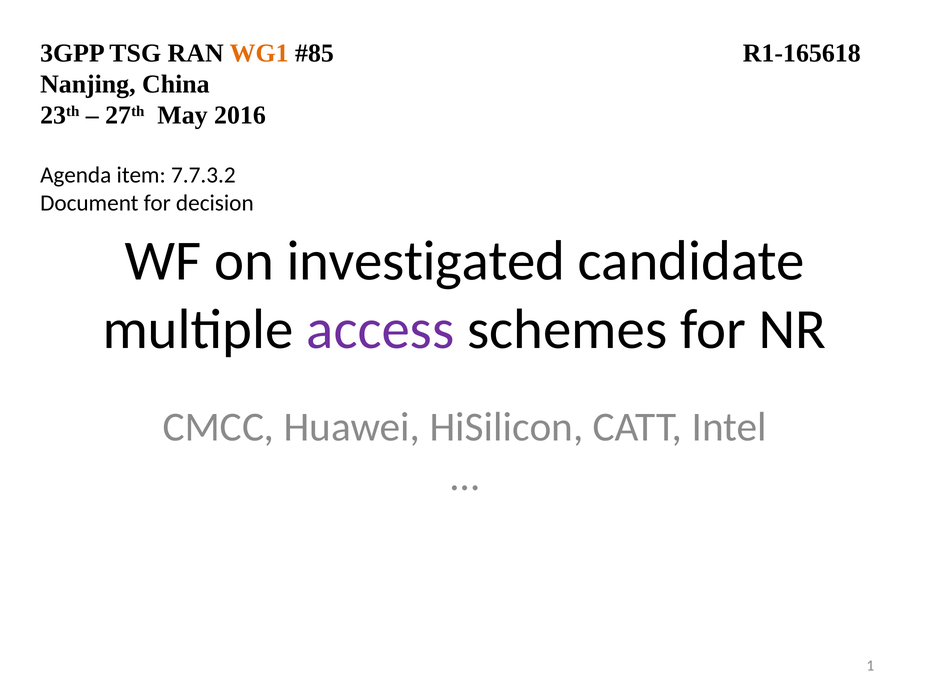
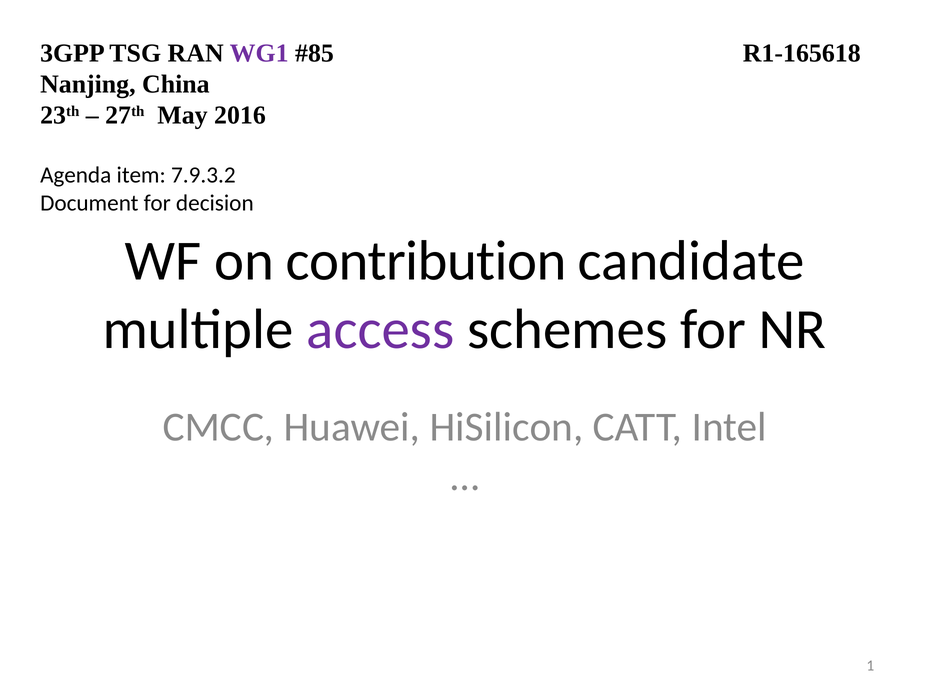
WG1 colour: orange -> purple
7.7.3.2: 7.7.3.2 -> 7.9.3.2
investigated: investigated -> contribution
